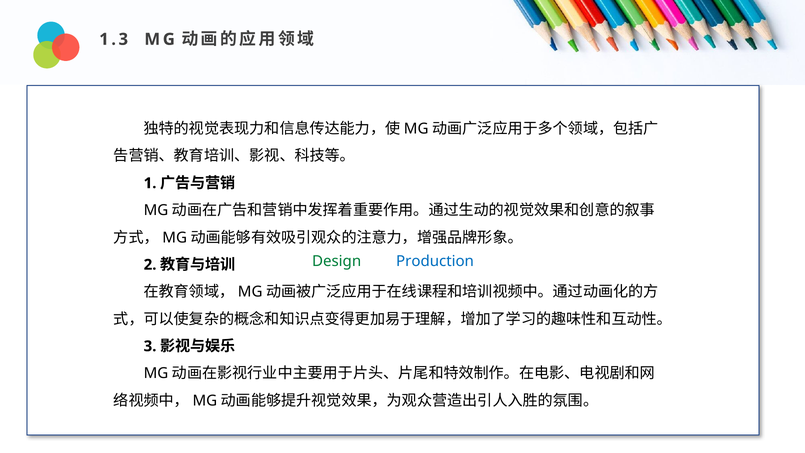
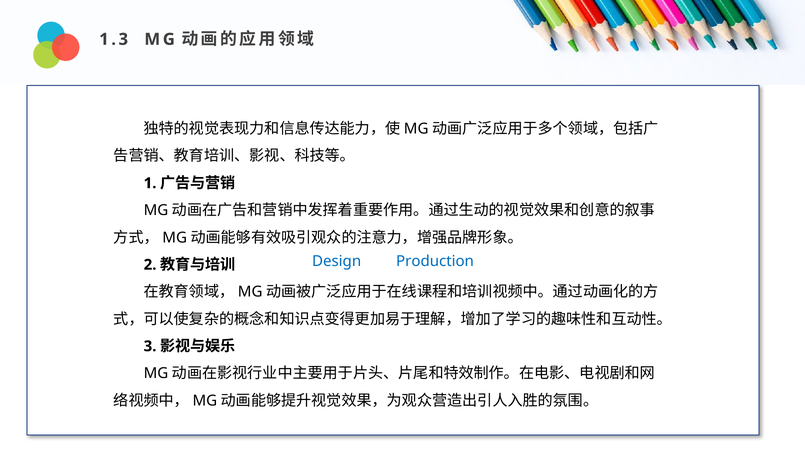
Design colour: green -> blue
